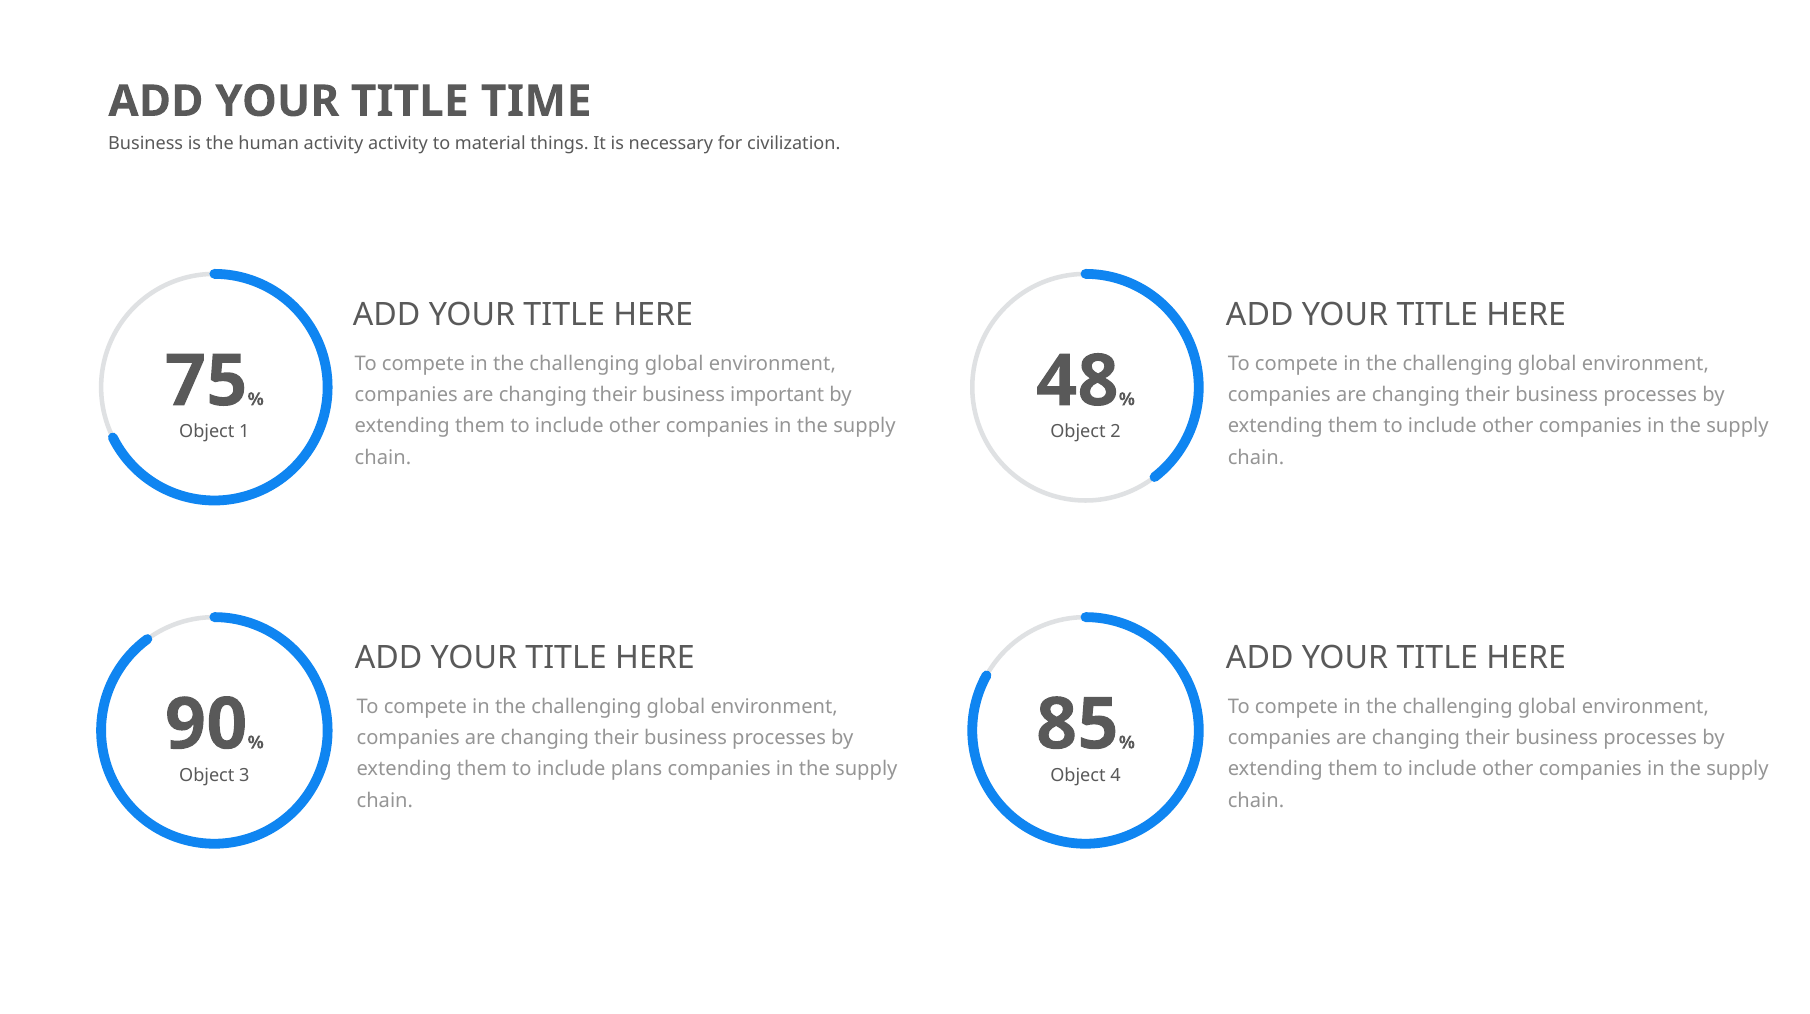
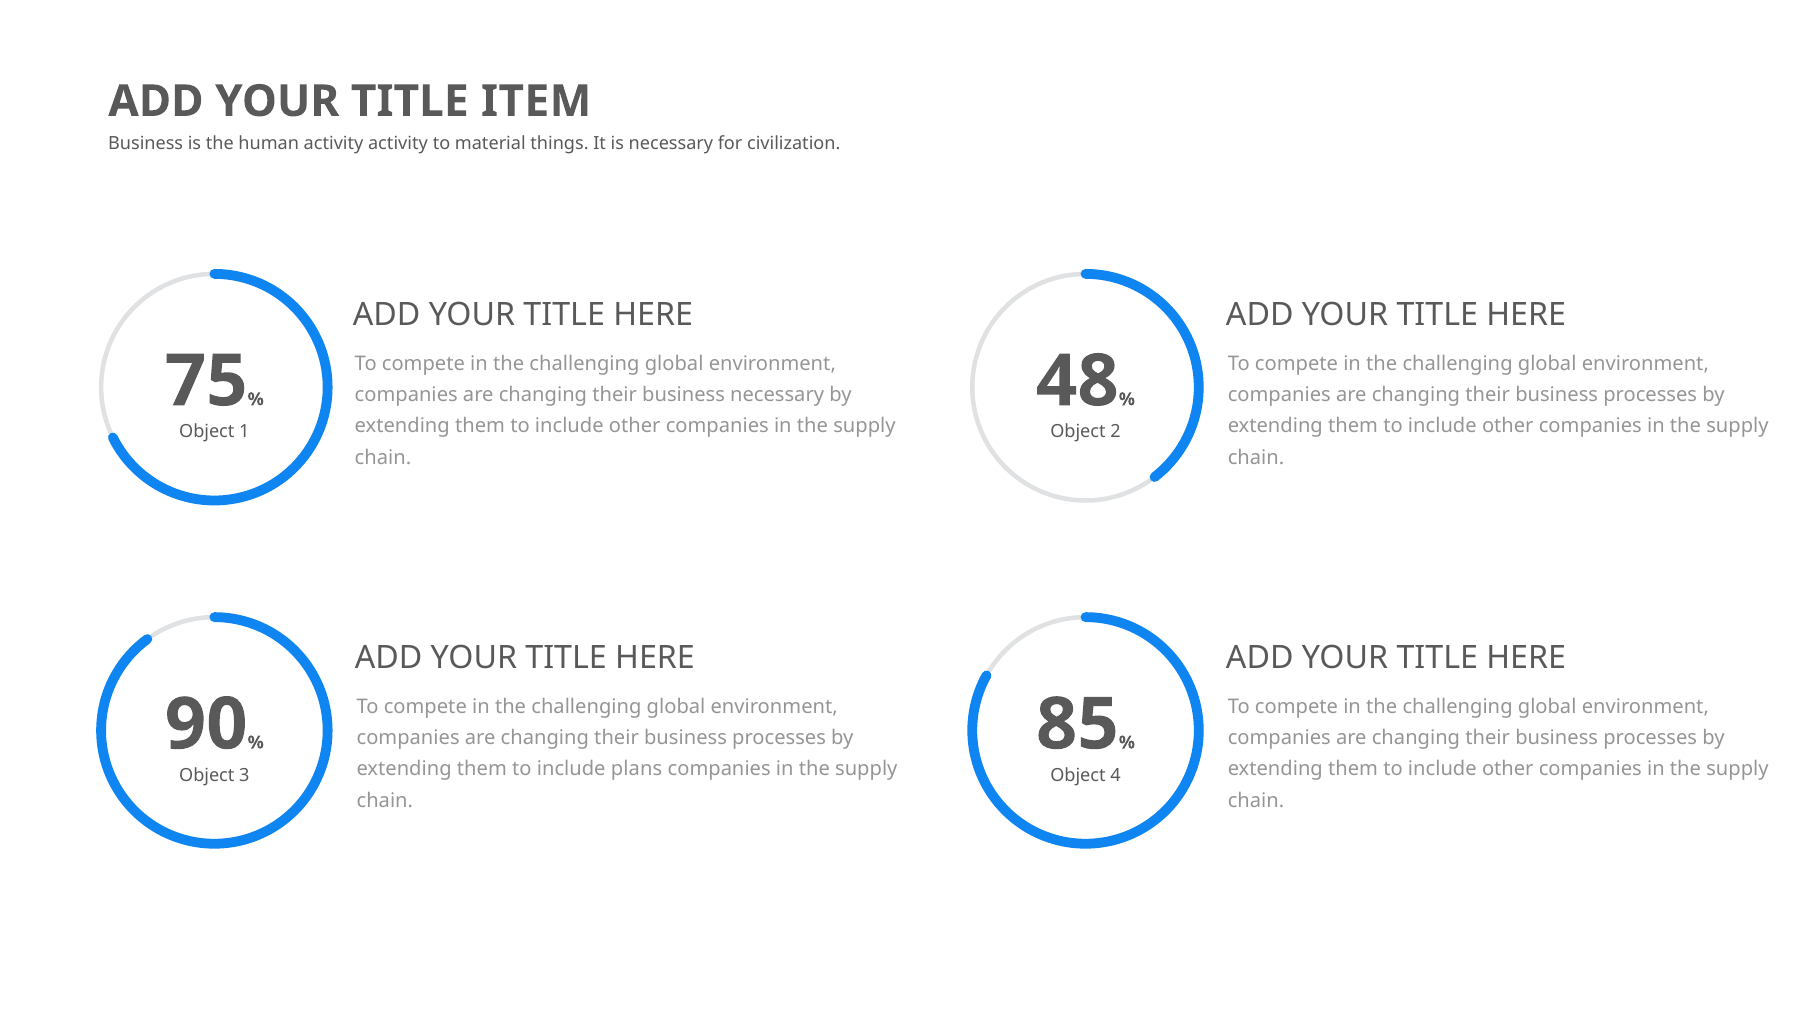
TIME: TIME -> ITEM
business important: important -> necessary
